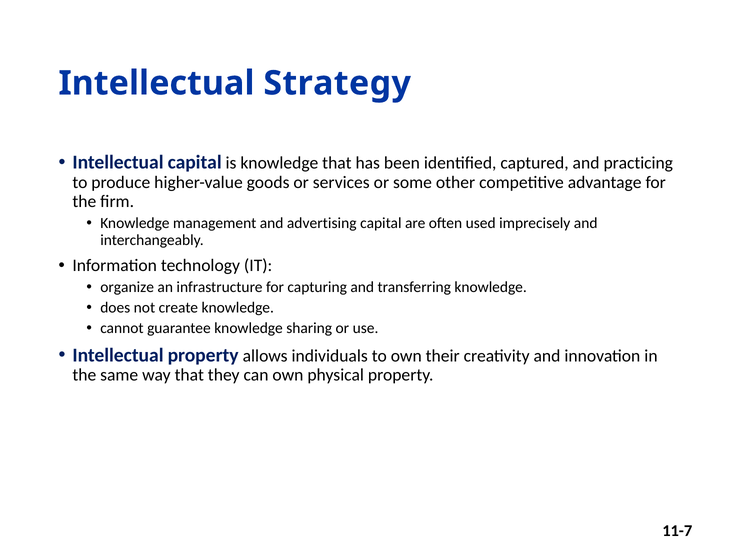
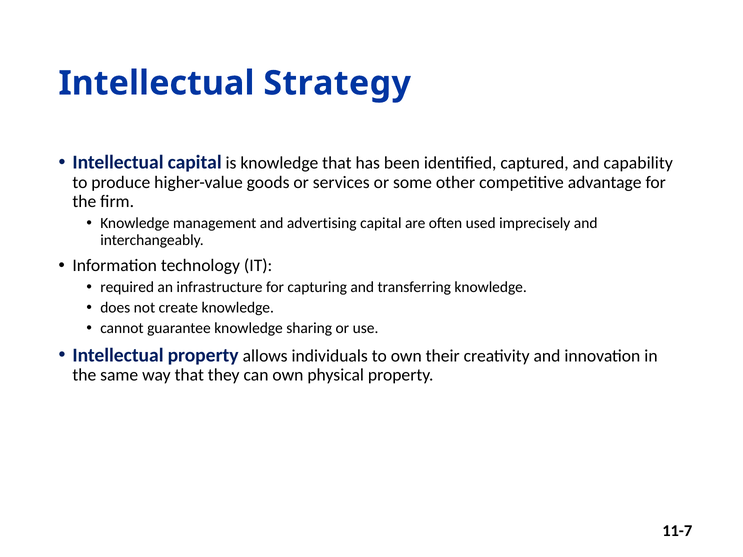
practicing: practicing -> capability
organize: organize -> required
